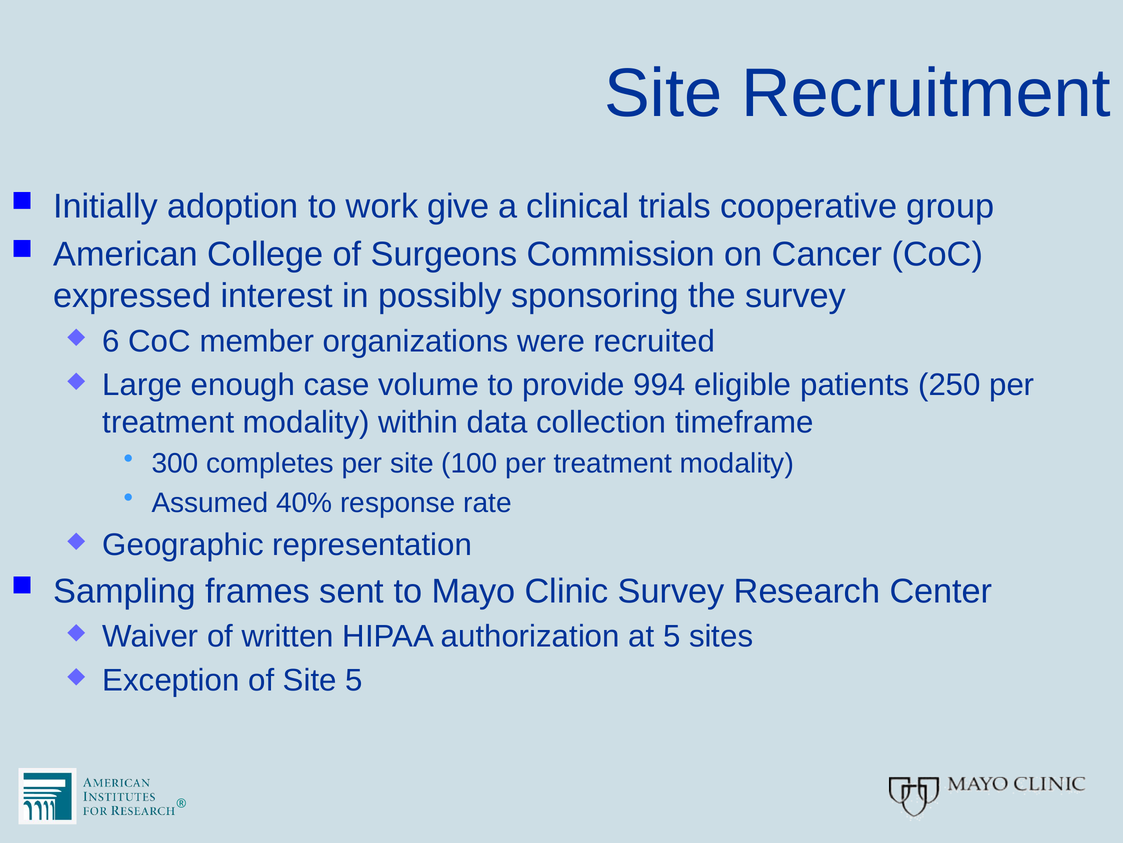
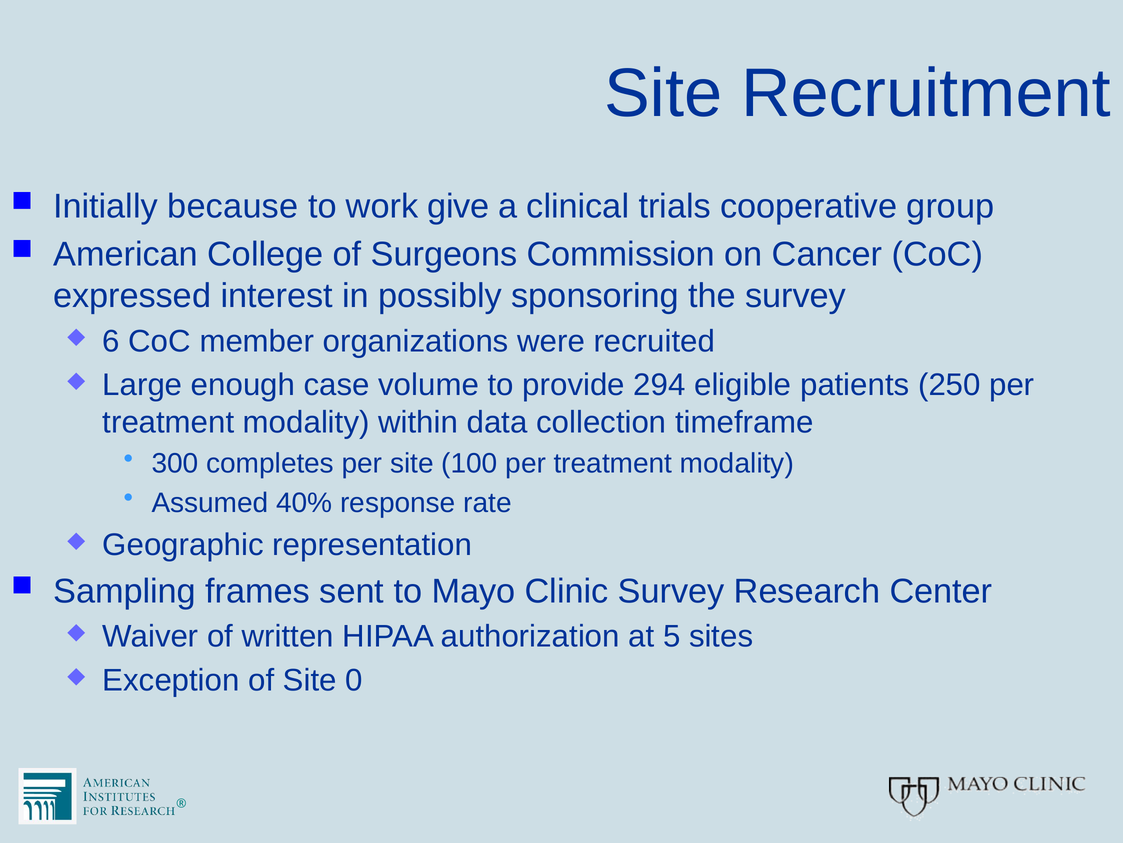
adoption: adoption -> because
994: 994 -> 294
Site 5: 5 -> 0
